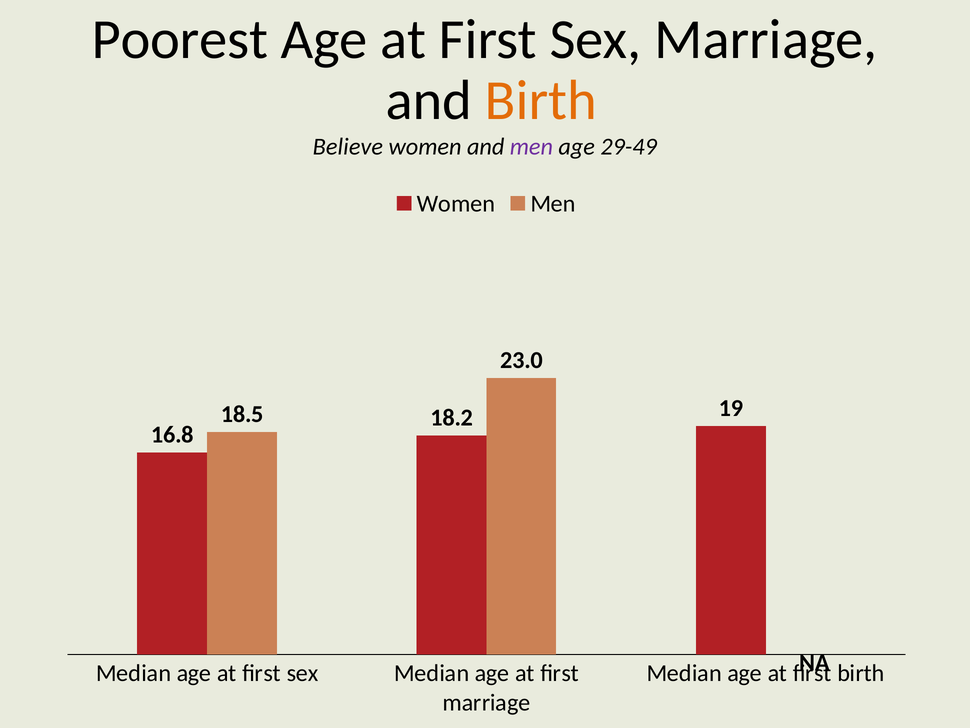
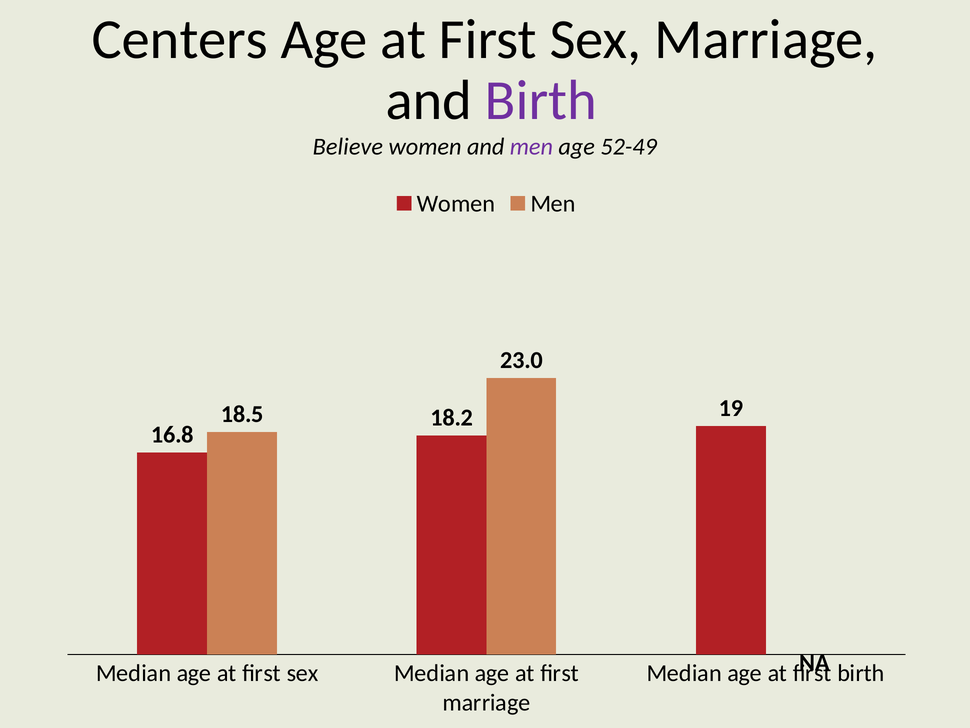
Poorest: Poorest -> Centers
Birth at (541, 100) colour: orange -> purple
29-49: 29-49 -> 52-49
